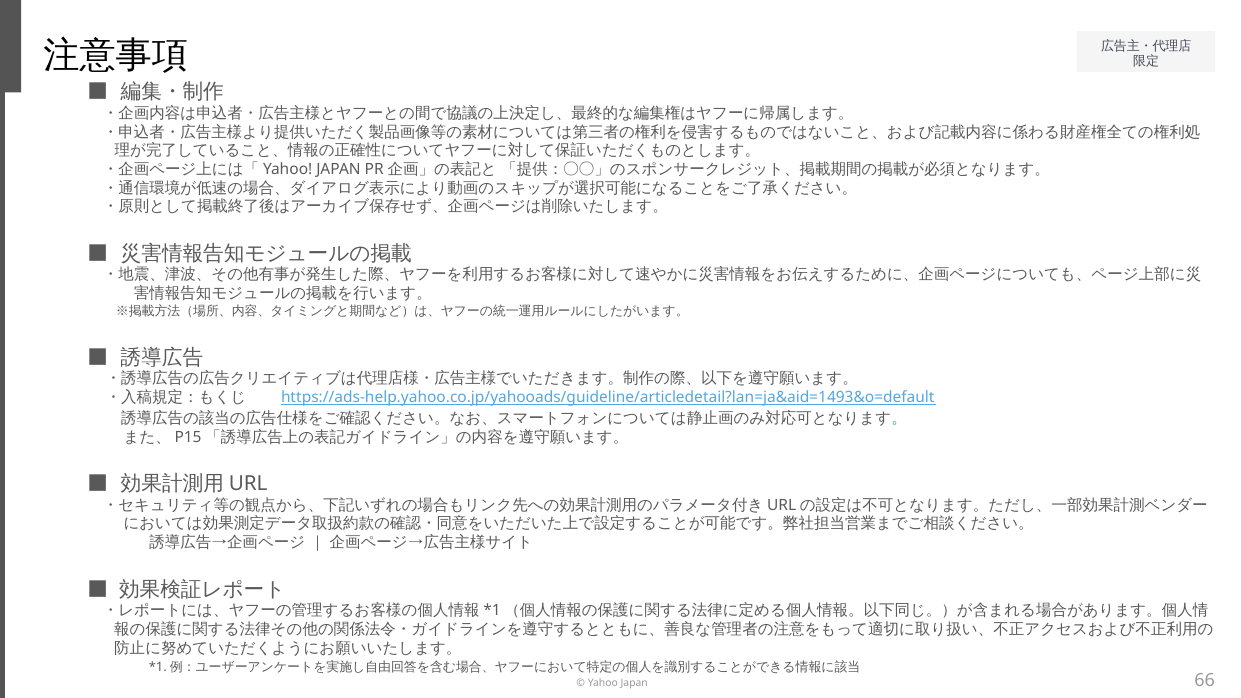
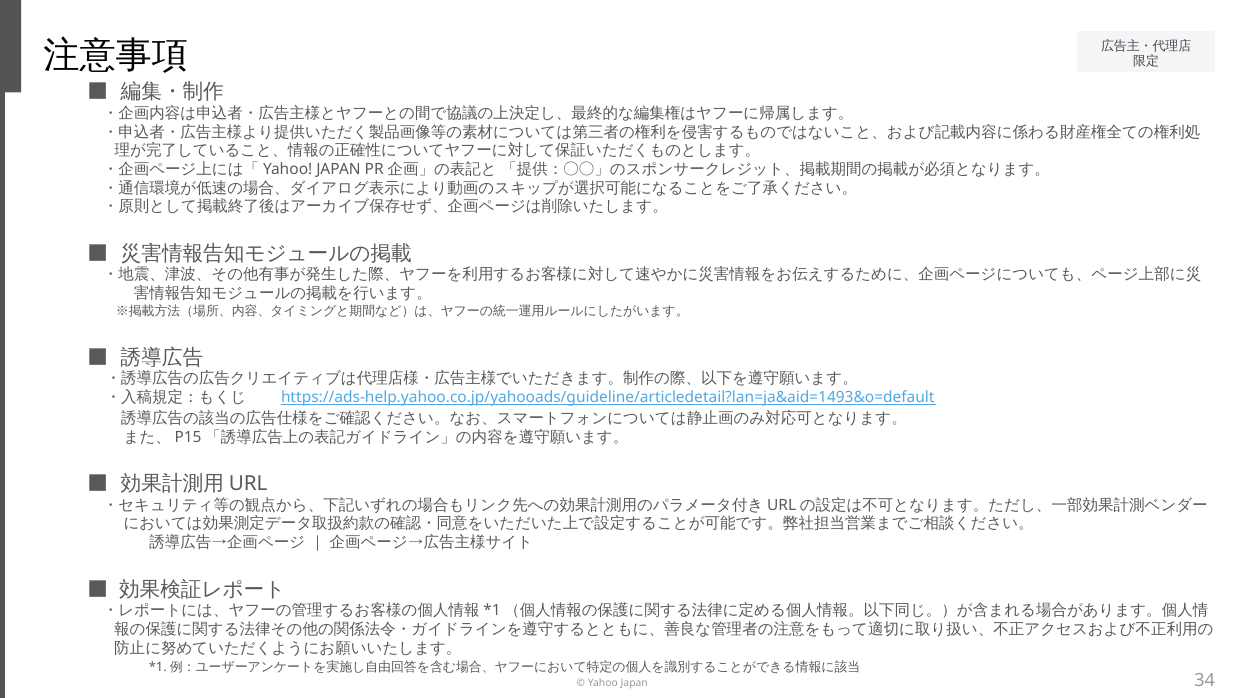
66: 66 -> 34
